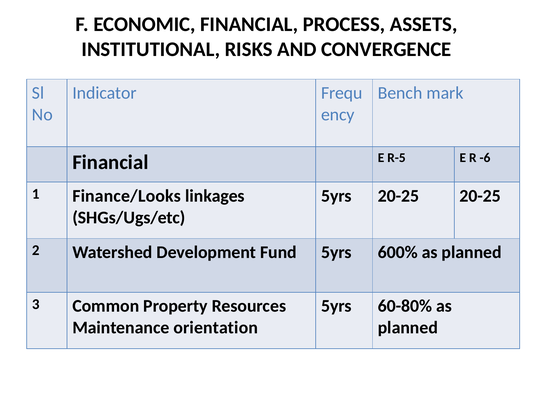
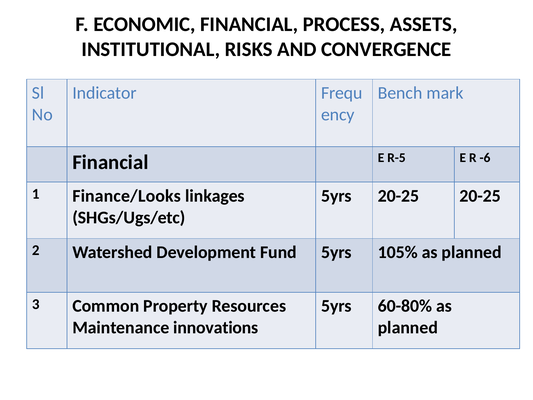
600%: 600% -> 105%
orientation: orientation -> innovations
